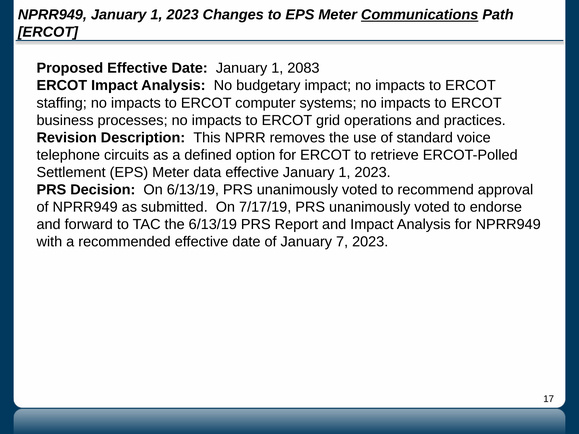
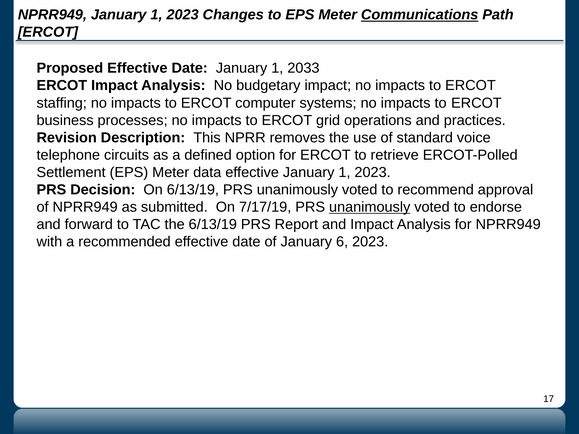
2083: 2083 -> 2033
unanimously at (370, 207) underline: none -> present
7: 7 -> 6
